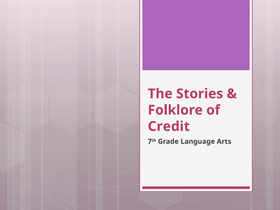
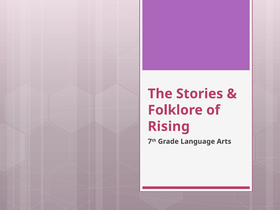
Credit: Credit -> Rising
